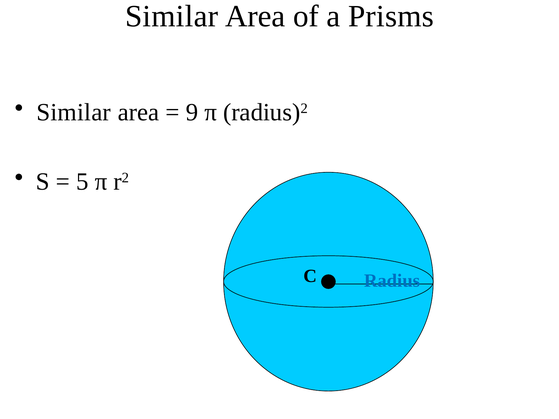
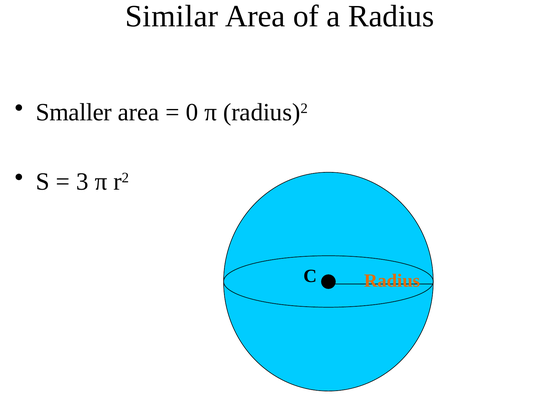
a Prisms: Prisms -> Radius
Similar at (74, 112): Similar -> Smaller
9: 9 -> 0
5: 5 -> 3
Radius at (392, 281) colour: blue -> orange
